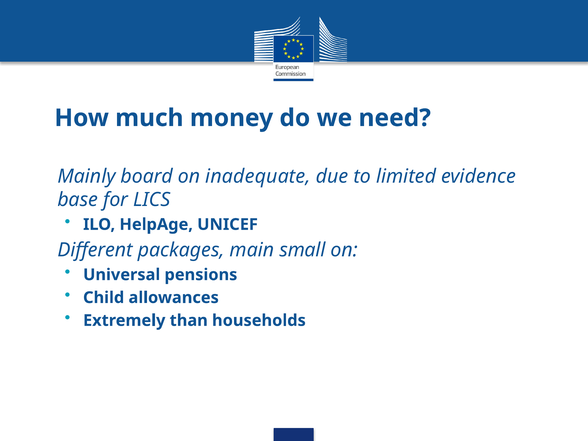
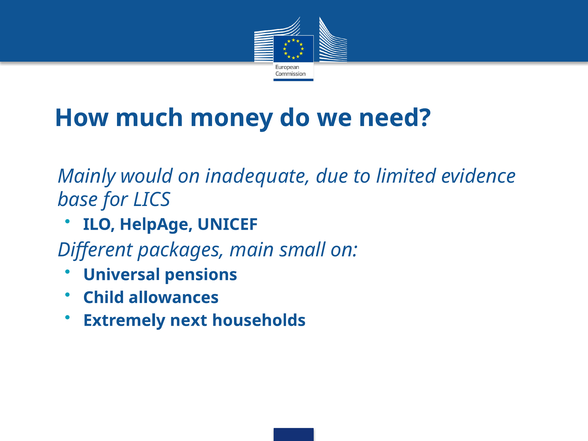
board: board -> would
than: than -> next
